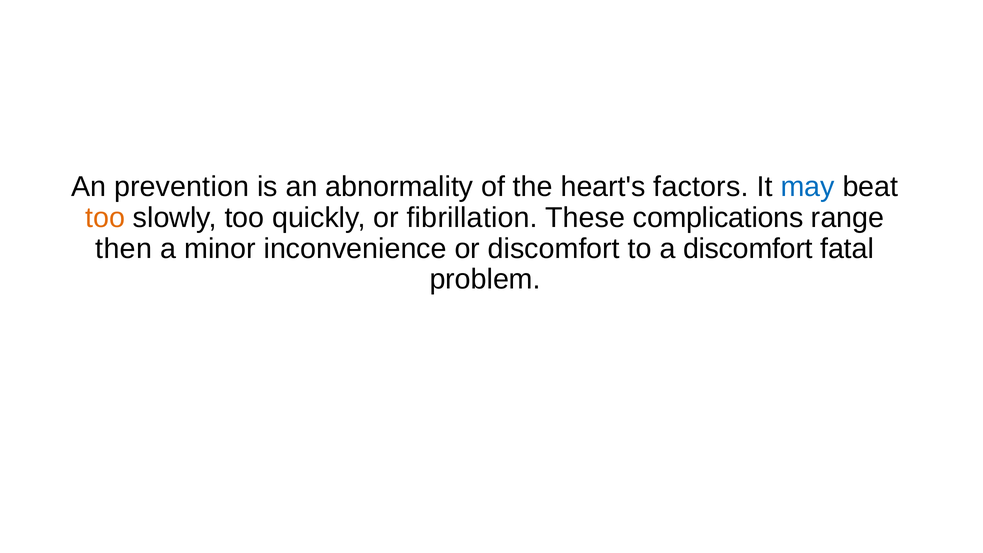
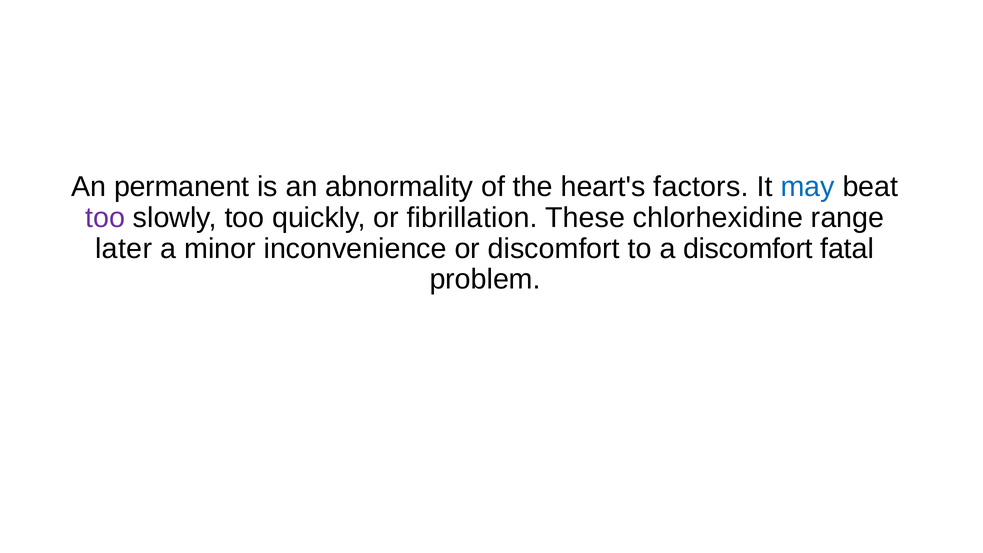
prevention: prevention -> permanent
too at (105, 218) colour: orange -> purple
complications: complications -> chlorhexidine
then: then -> later
